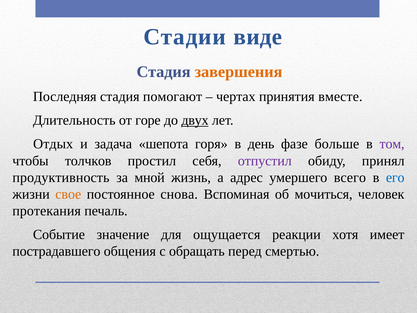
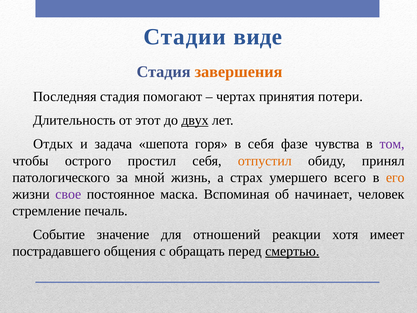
вместе: вместе -> потери
горе: горе -> этот
в день: день -> себя
больше: больше -> чувства
толчков: толчков -> острого
отпустил colour: purple -> orange
продуктивность: продуктивность -> патологического
адрес: адрес -> страх
его colour: blue -> orange
свое colour: orange -> purple
снова: снова -> маска
мочиться: мочиться -> начинает
протекания: протекания -> стремление
ощущается: ощущается -> отношений
смертью underline: none -> present
